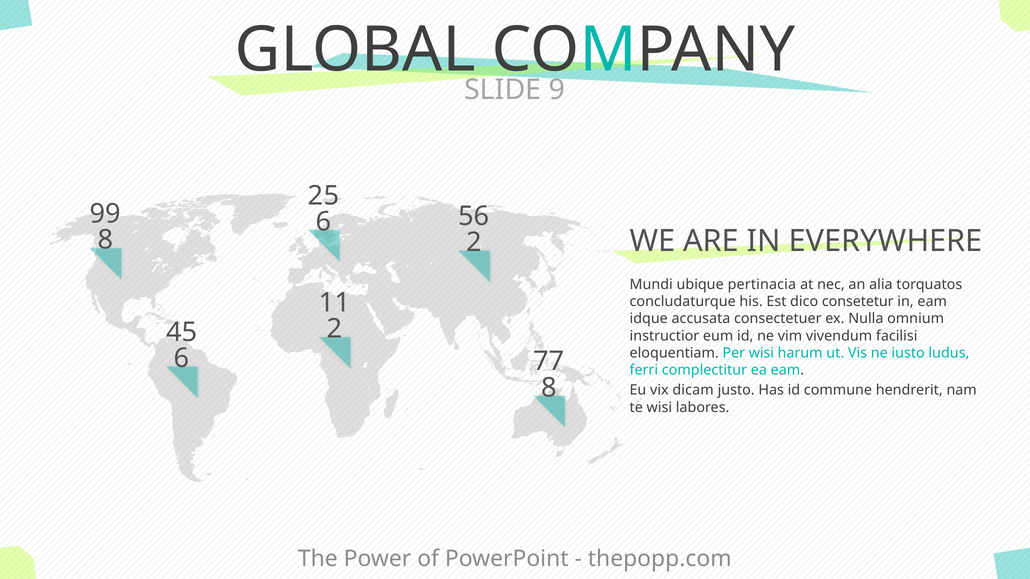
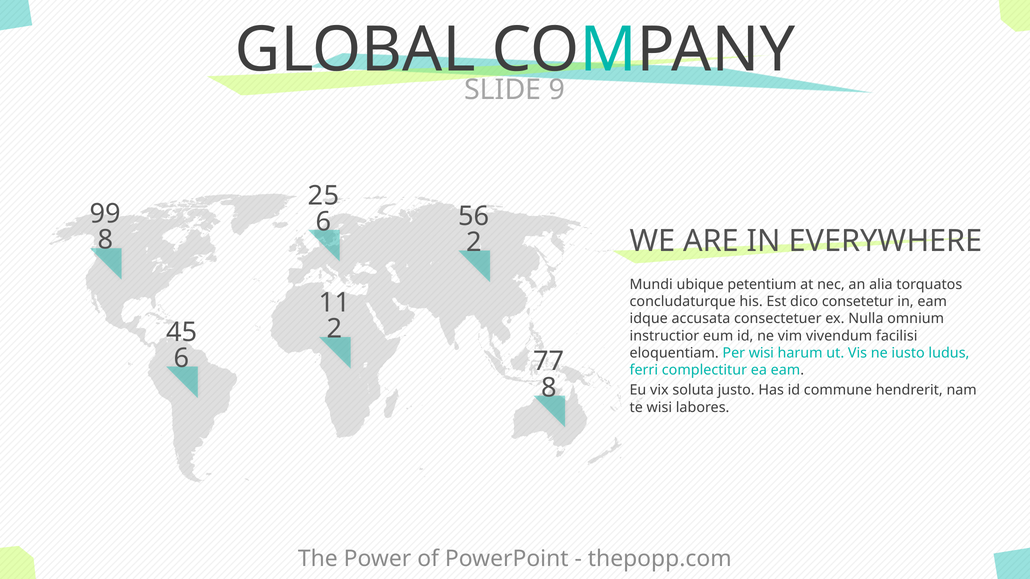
pertinacia: pertinacia -> petentium
dicam: dicam -> soluta
